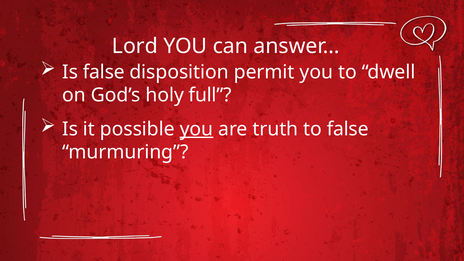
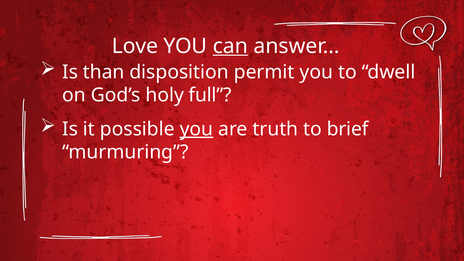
Lord: Lord -> Love
can underline: none -> present
Is false: false -> than
to false: false -> brief
